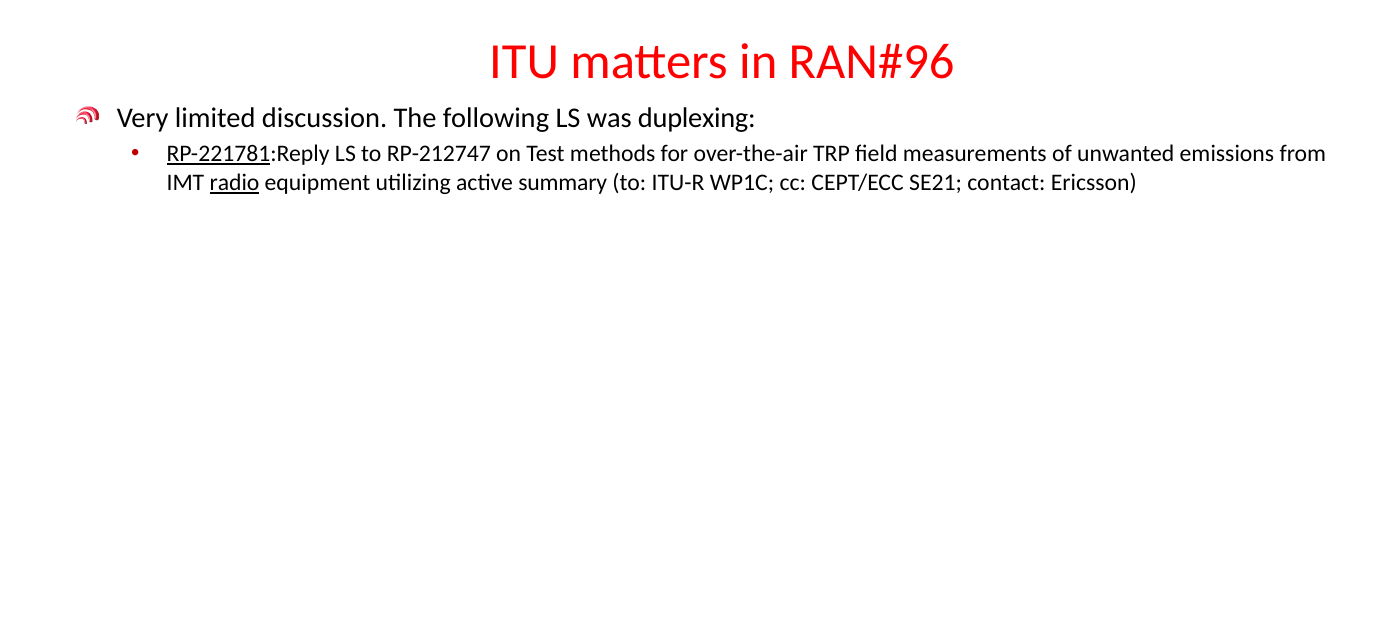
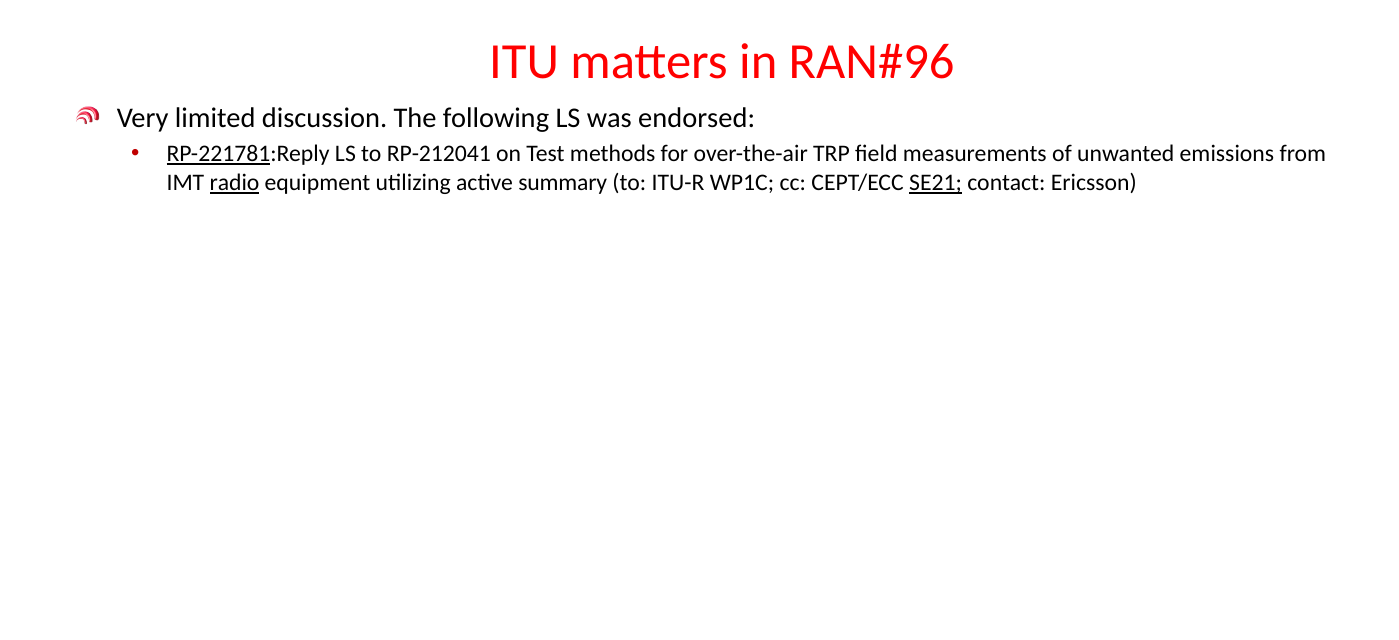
duplexing: duplexing -> endorsed
RP-212747: RP-212747 -> RP-212041
SE21 underline: none -> present
